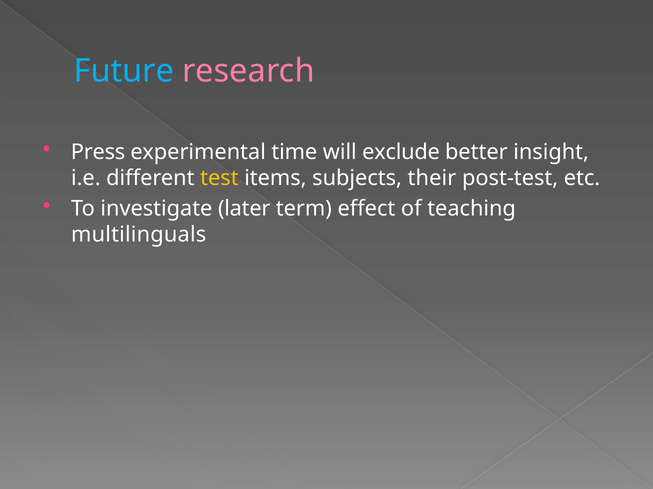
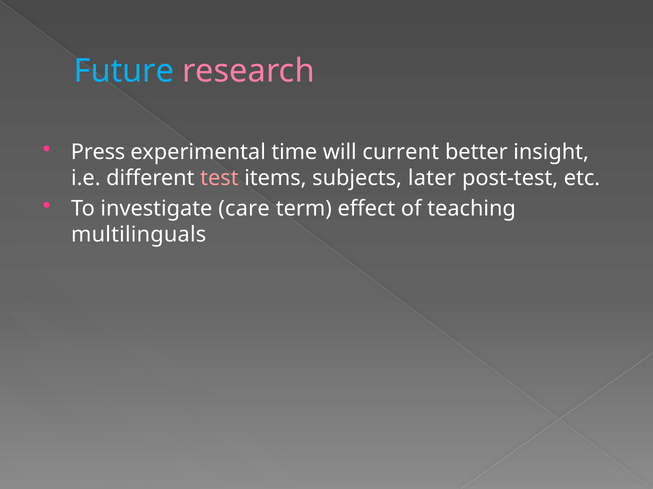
exclude: exclude -> current
test colour: yellow -> pink
their: their -> later
later: later -> care
